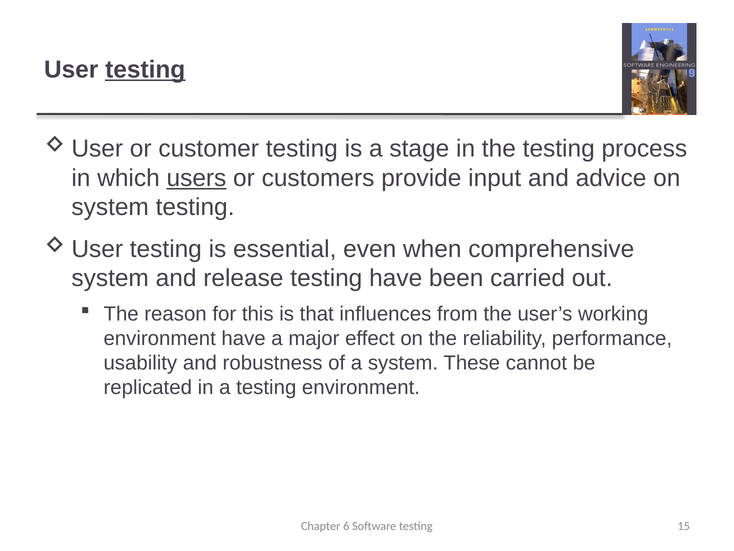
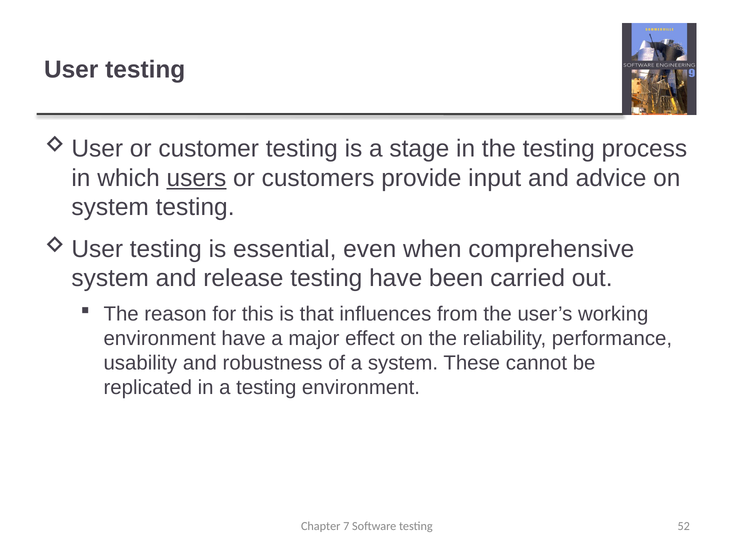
testing at (145, 70) underline: present -> none
6: 6 -> 7
15: 15 -> 52
